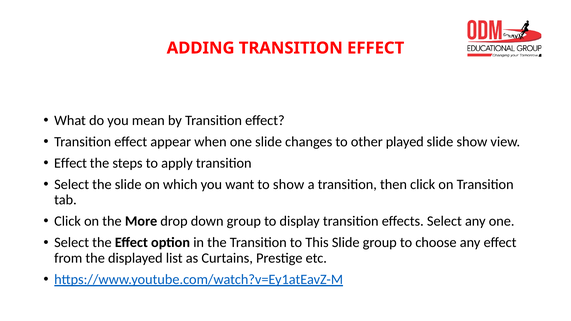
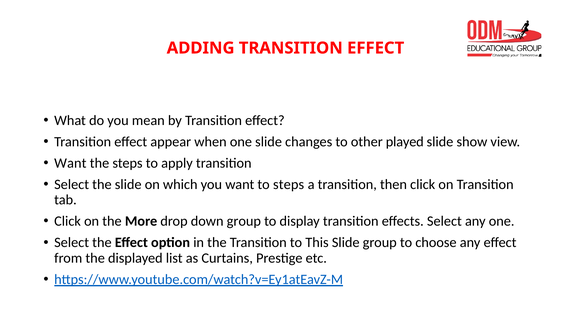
Effect at (71, 163): Effect -> Want
to show: show -> steps
